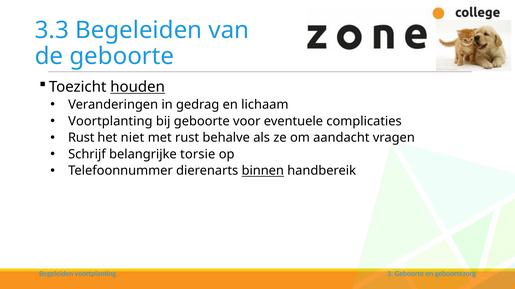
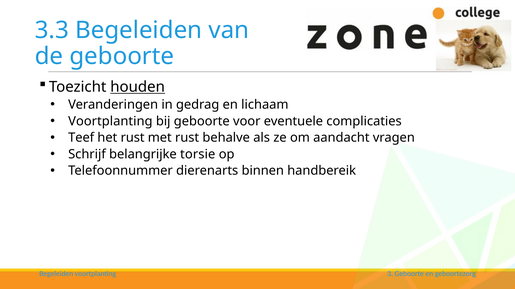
Rust at (81, 138): Rust -> Teef
het niet: niet -> rust
binnen underline: present -> none
